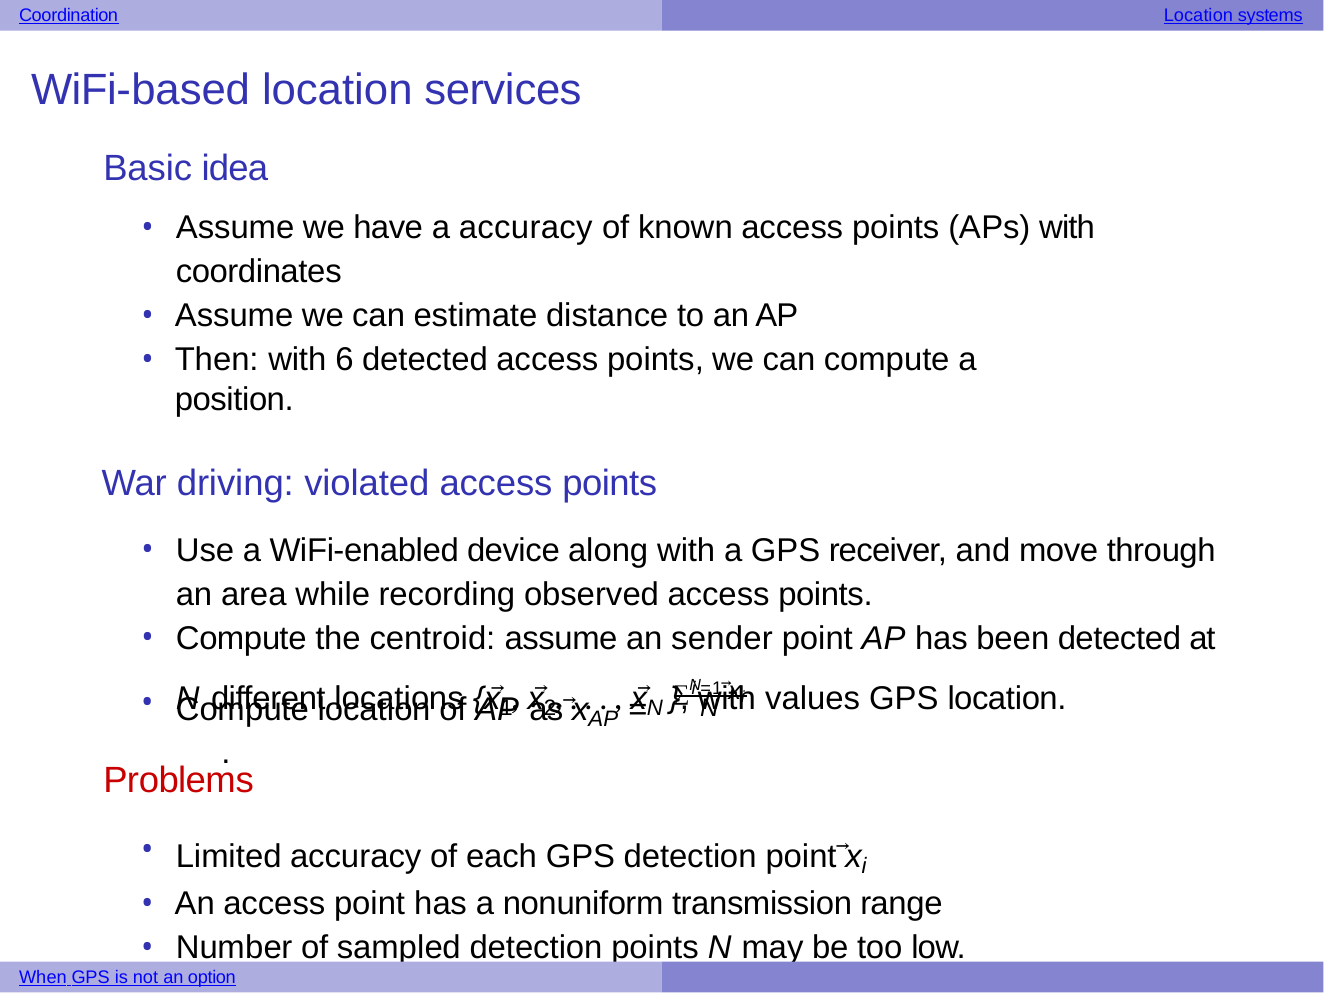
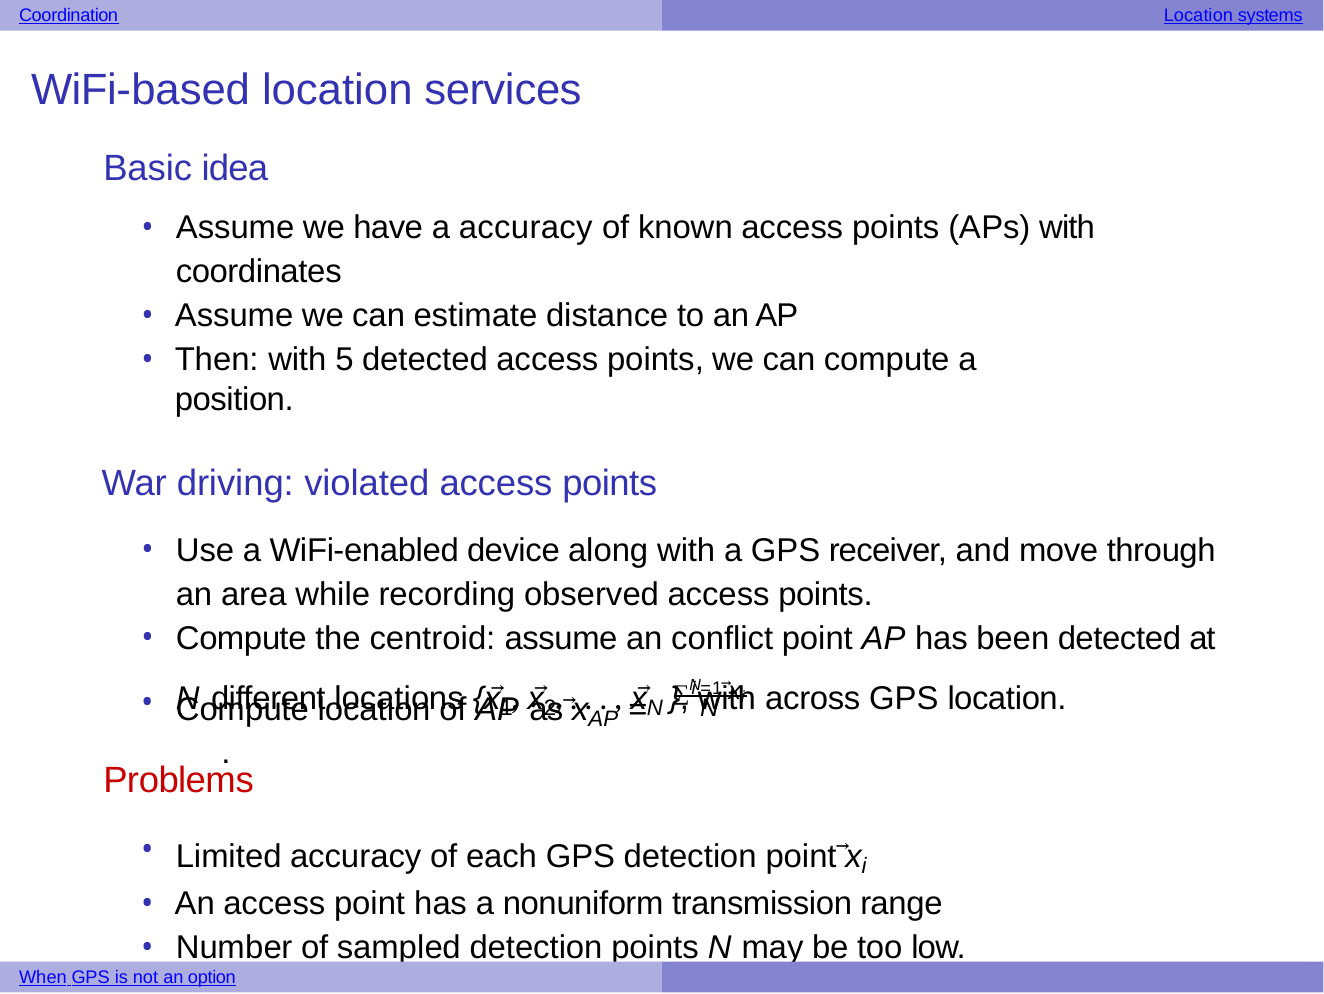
6: 6 -> 5
sender: sender -> conflict
values: values -> across
